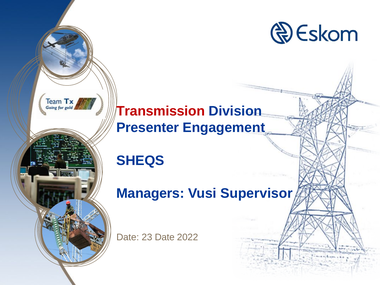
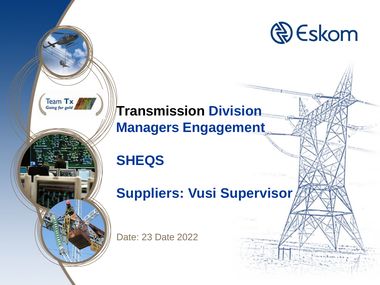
Transmission colour: red -> black
Presenter: Presenter -> Managers
Managers: Managers -> Suppliers
